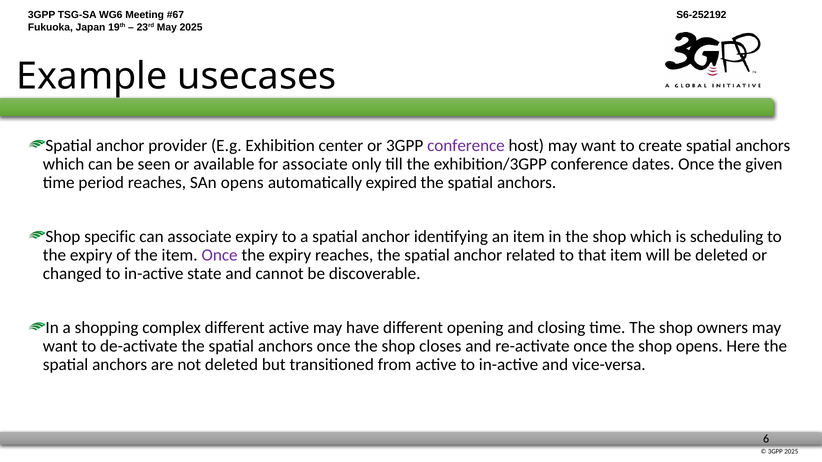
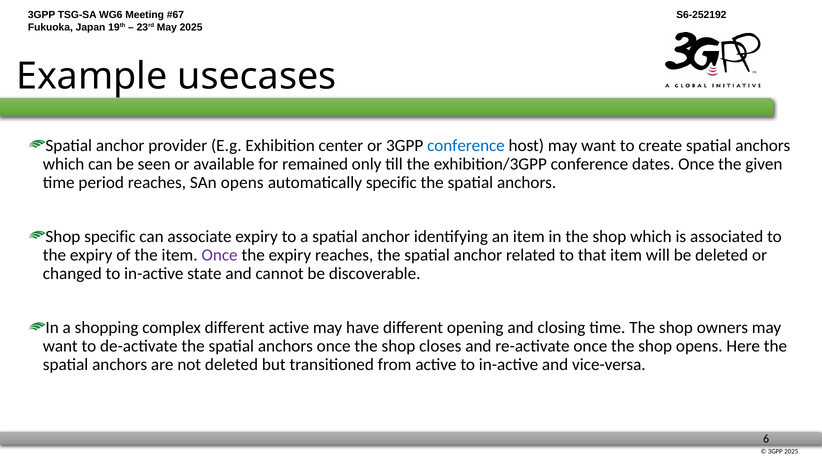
conference at (466, 146) colour: purple -> blue
for associate: associate -> remained
automatically expired: expired -> specific
scheduling: scheduling -> associated
